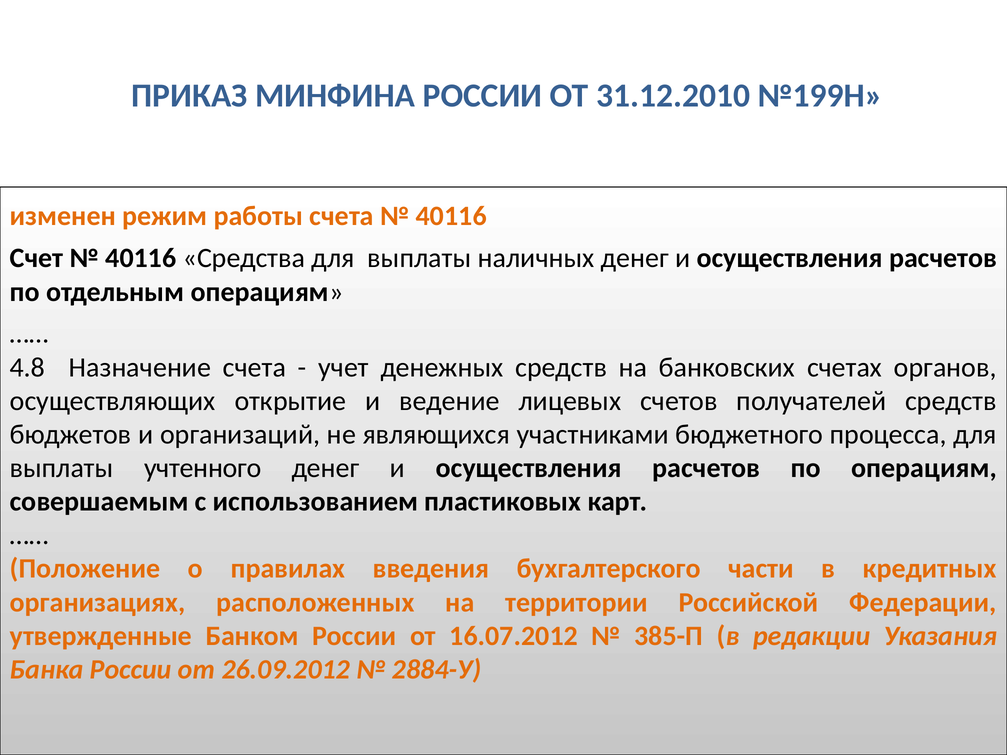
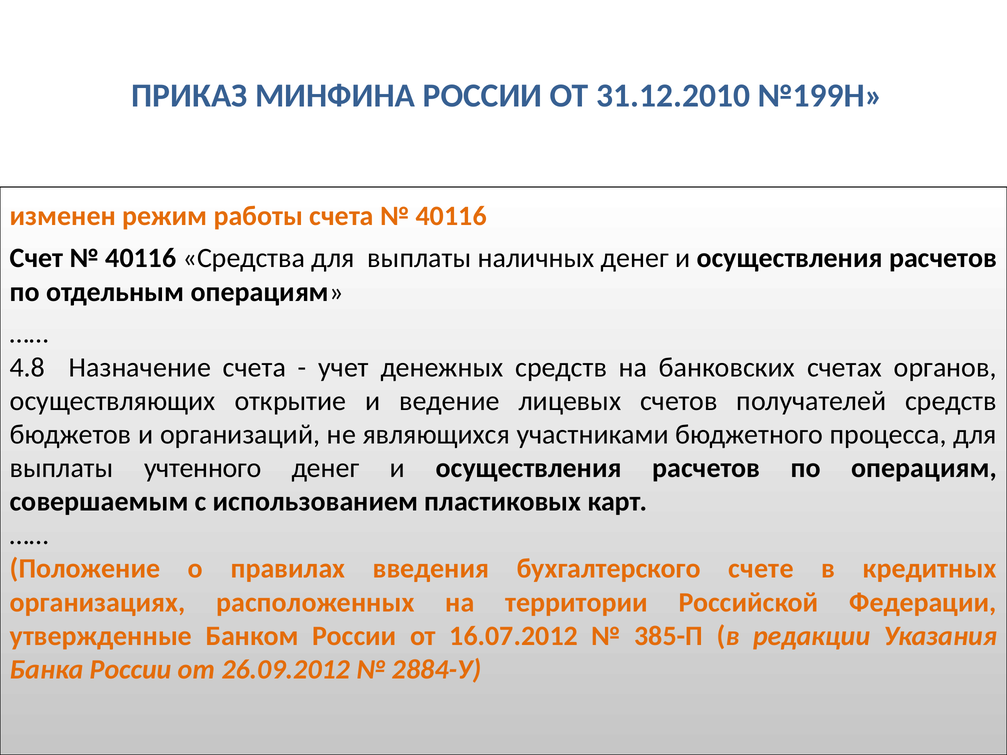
части: части -> счете
